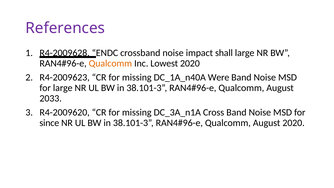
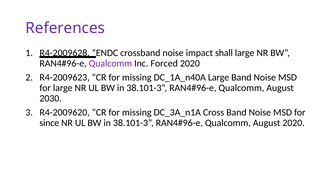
Qualcomm at (110, 63) colour: orange -> purple
Lowest: Lowest -> Forced
DC_1A_n40A Were: Were -> Large
2033: 2033 -> 2030
